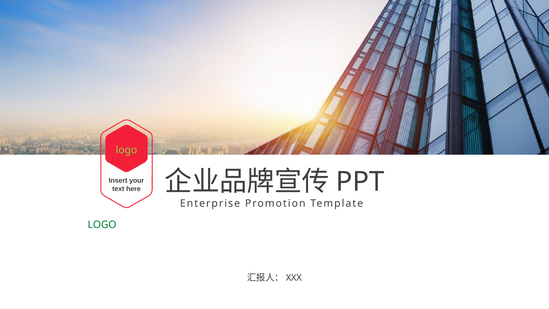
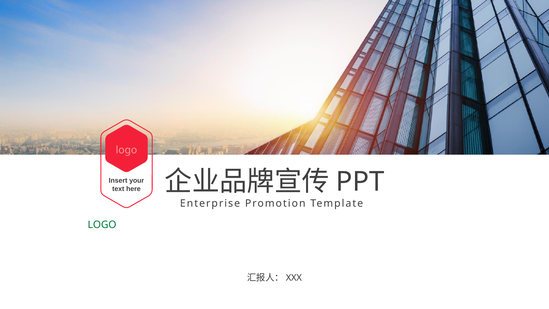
logo at (126, 150) colour: light green -> pink
